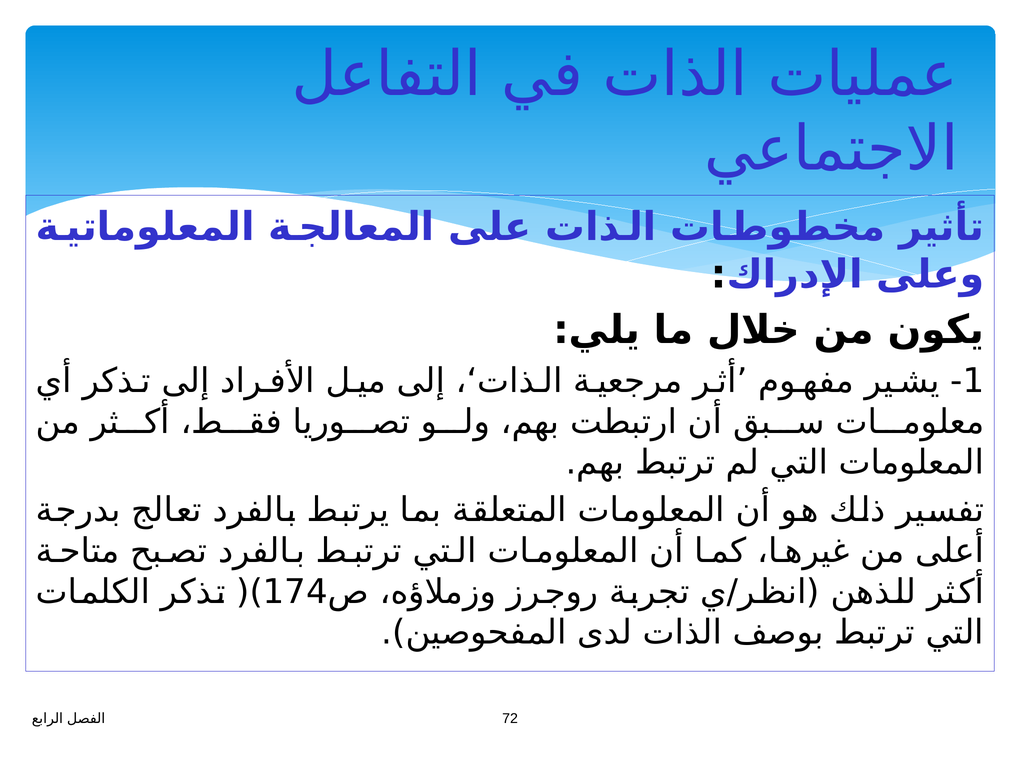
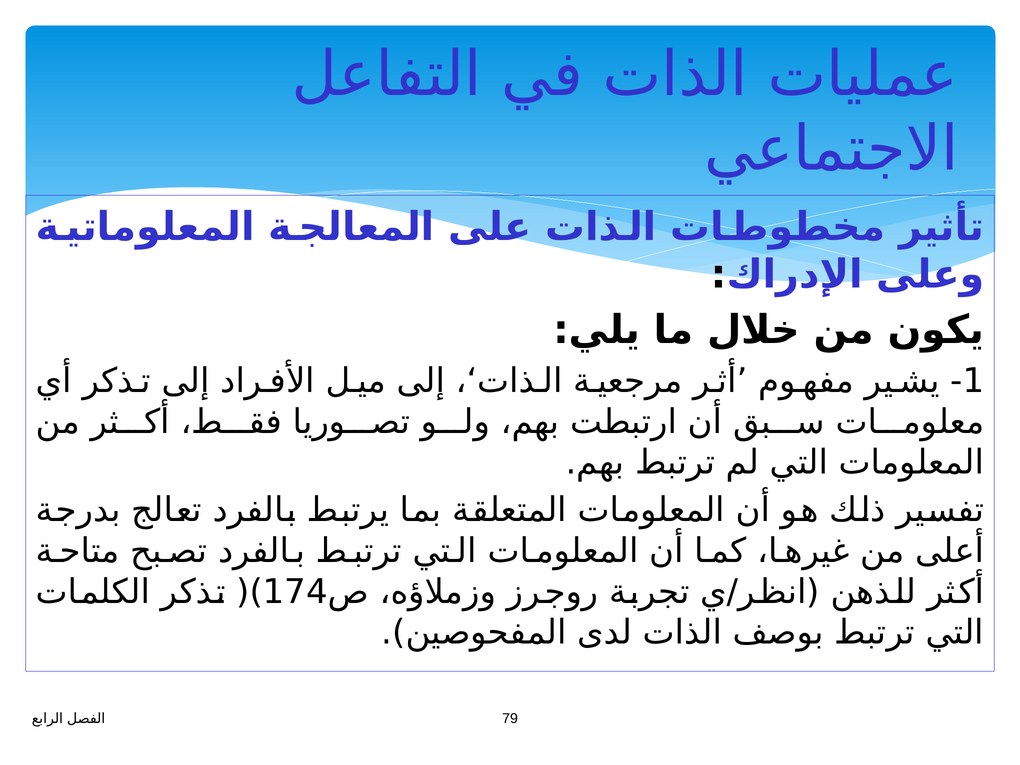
72: 72 -> 79
